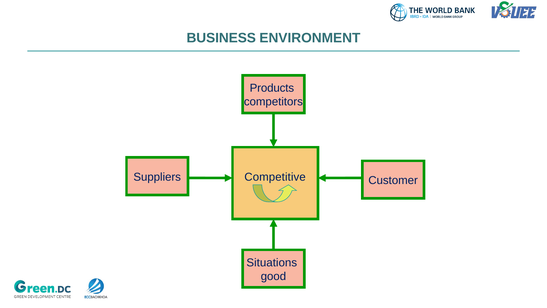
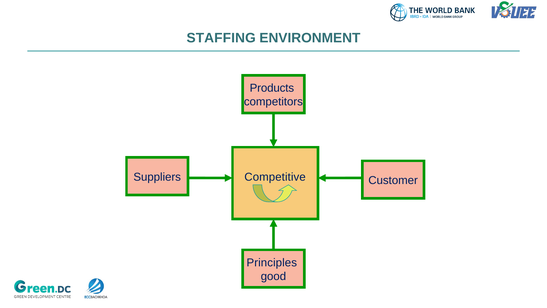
BUSINESS: BUSINESS -> STAFFING
Situations: Situations -> Principles
